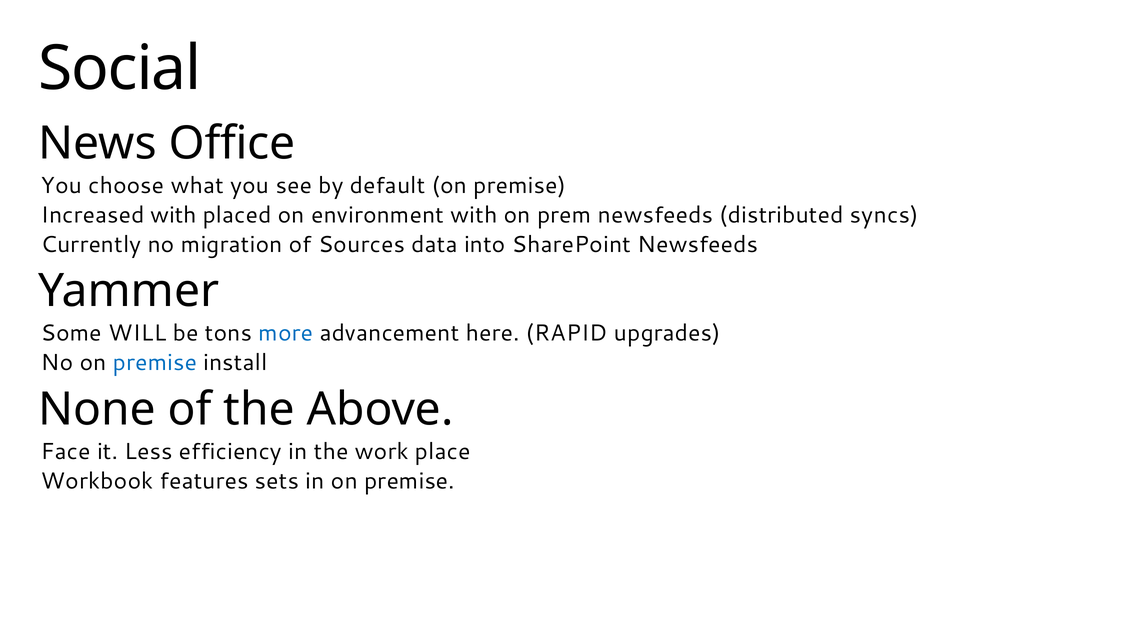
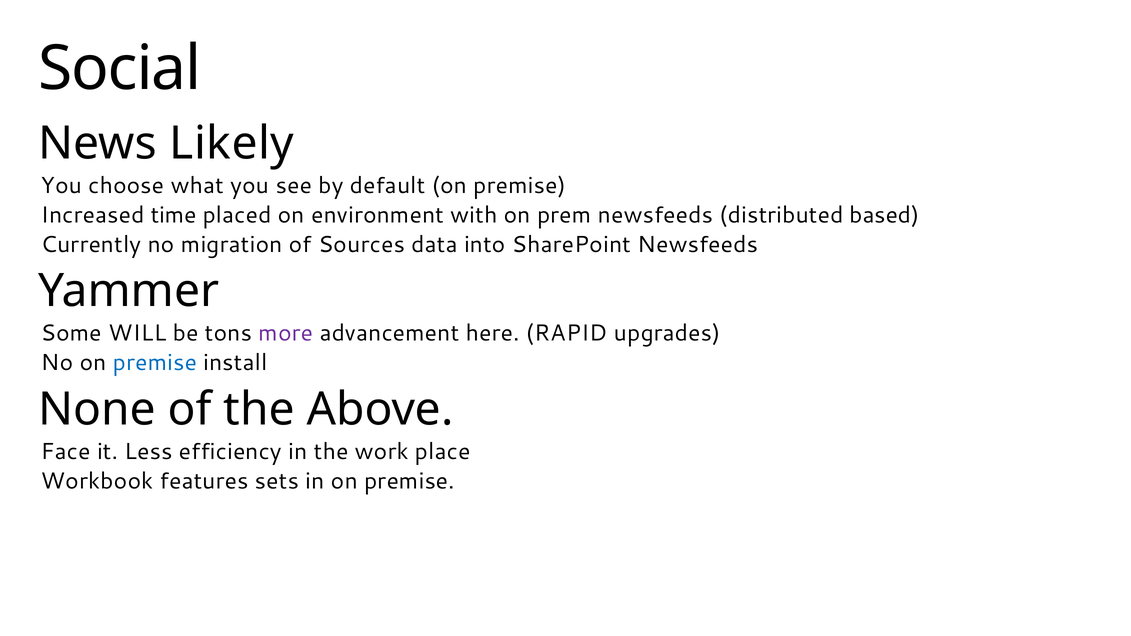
Office: Office -> Likely
Increased with: with -> time
syncs: syncs -> based
more colour: blue -> purple
